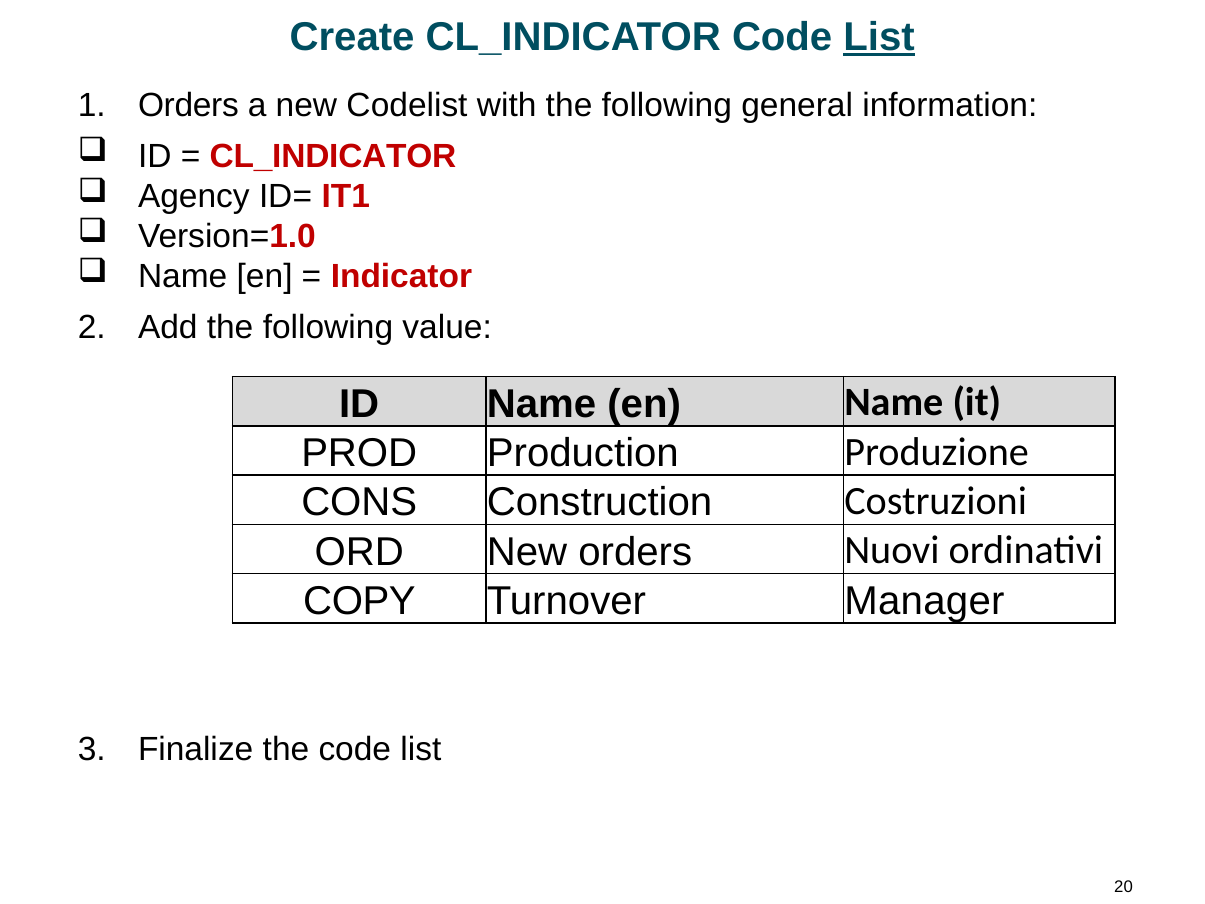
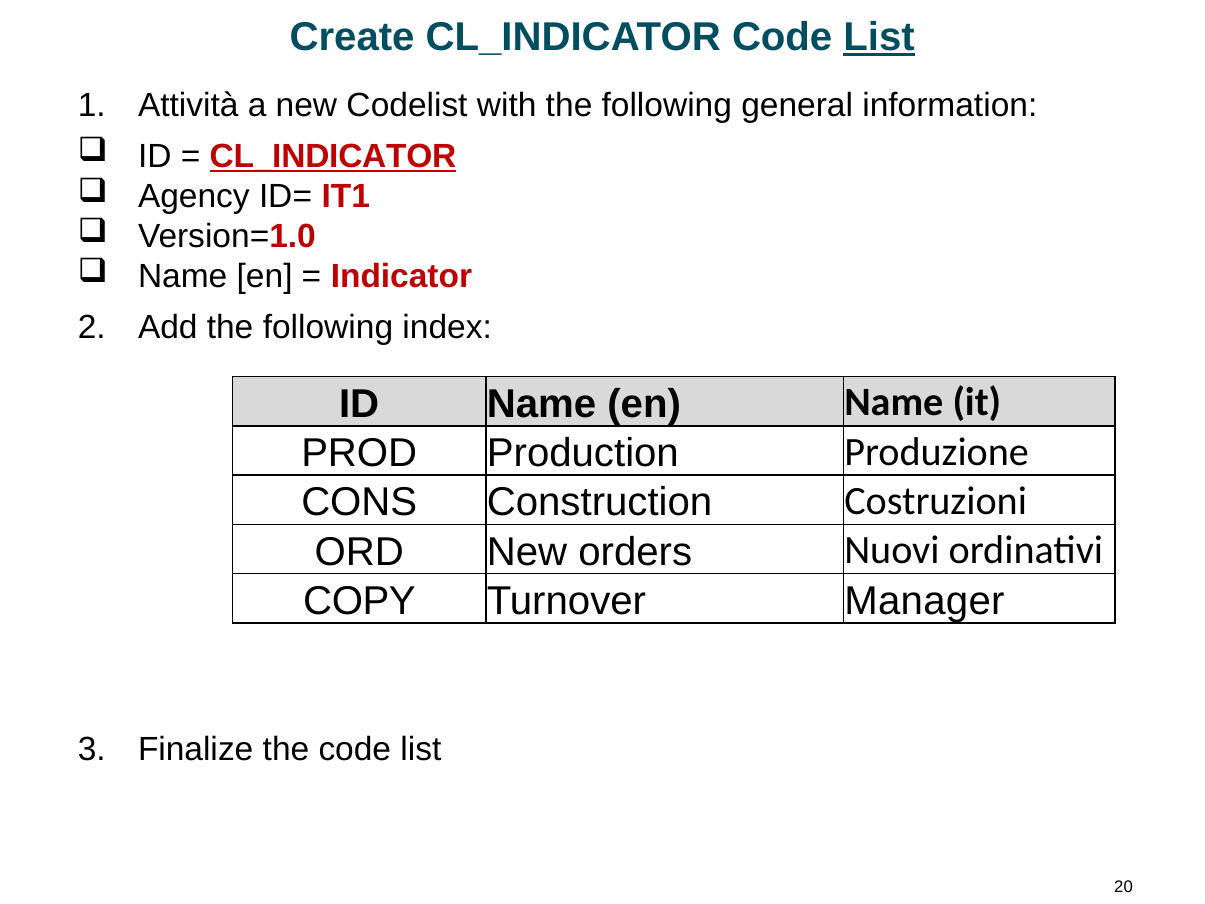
Orders at (188, 106): Orders -> Attività
CL_INDICATOR at (333, 156) underline: none -> present
value: value -> index
